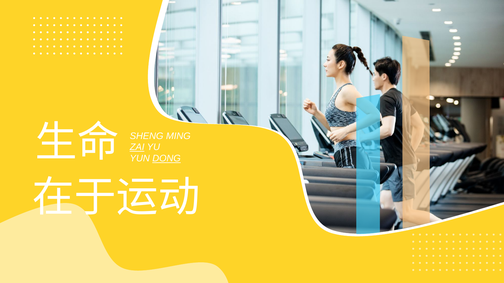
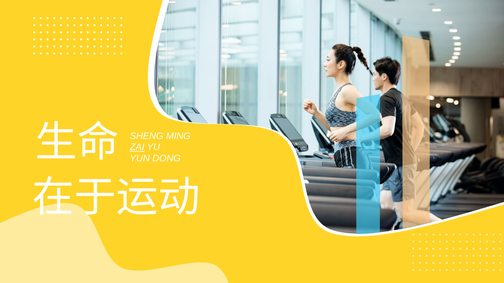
DONG underline: present -> none
